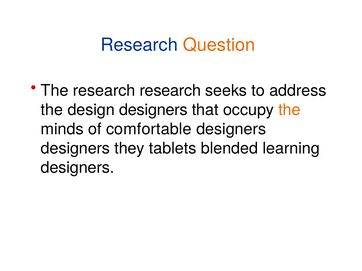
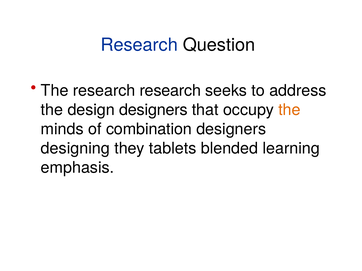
Question colour: orange -> black
comfortable: comfortable -> combination
designers at (75, 149): designers -> designing
designers at (78, 168): designers -> emphasis
